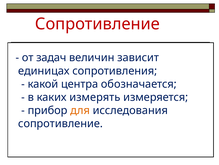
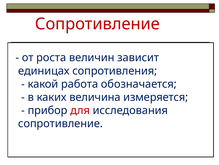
задач: задач -> роста
центра: центра -> работа
измерять: измерять -> величина
для colour: orange -> red
